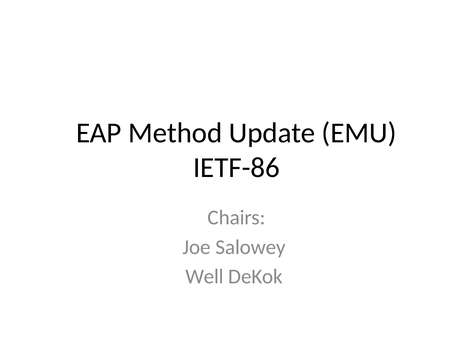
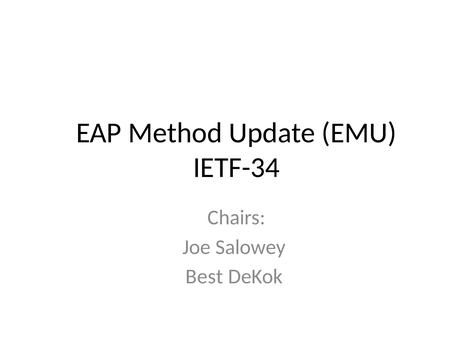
IETF-86: IETF-86 -> IETF-34
Well: Well -> Best
